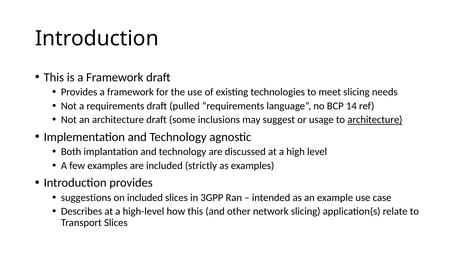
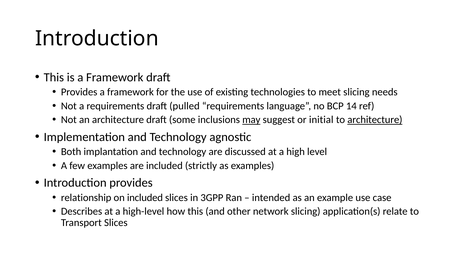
may underline: none -> present
usage: usage -> initial
suggestions: suggestions -> relationship
